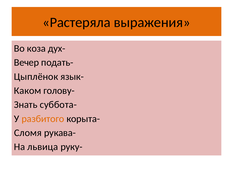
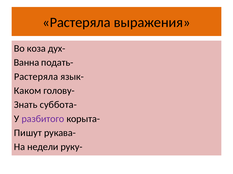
Вечер: Вечер -> Ванна
Цыплёнок at (36, 77): Цыплёнок -> Растеряла
разбитого colour: orange -> purple
Сломя: Сломя -> Пишут
львица: львица -> недели
